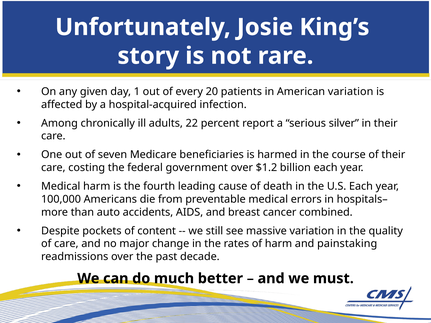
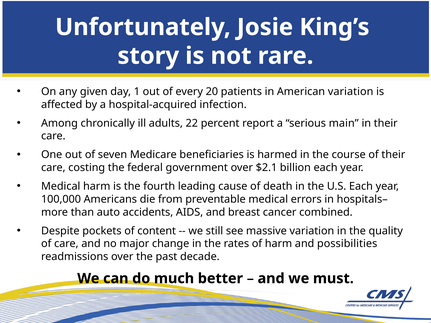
silver: silver -> main
$1.2: $1.2 -> $2.1
painstaking: painstaking -> possibilities
